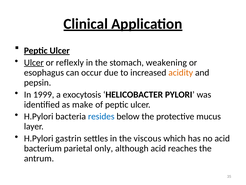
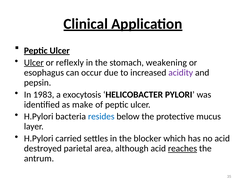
acidity colour: orange -> purple
1999: 1999 -> 1983
gastrin: gastrin -> carried
viscous: viscous -> blocker
bacterium: bacterium -> destroyed
only: only -> area
reaches underline: none -> present
